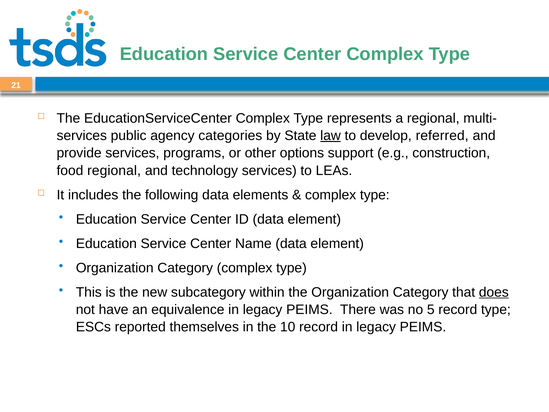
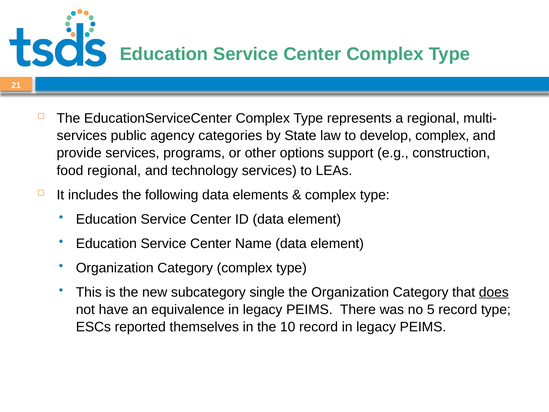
law underline: present -> none
develop referred: referred -> complex
within: within -> single
